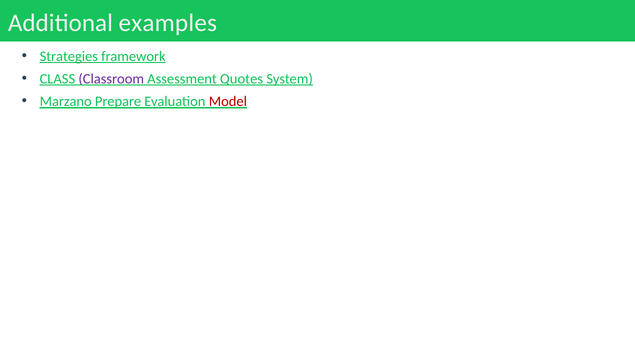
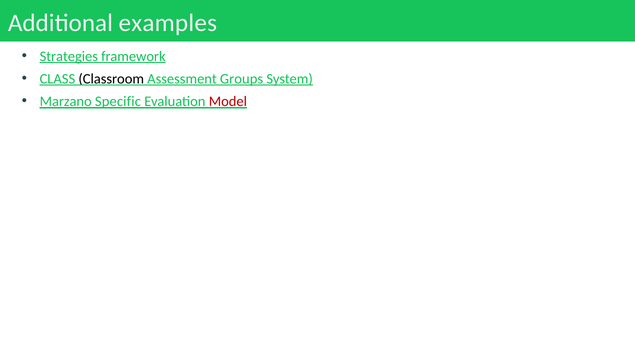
Classroom colour: purple -> black
Quotes: Quotes -> Groups
Prepare: Prepare -> Specific
